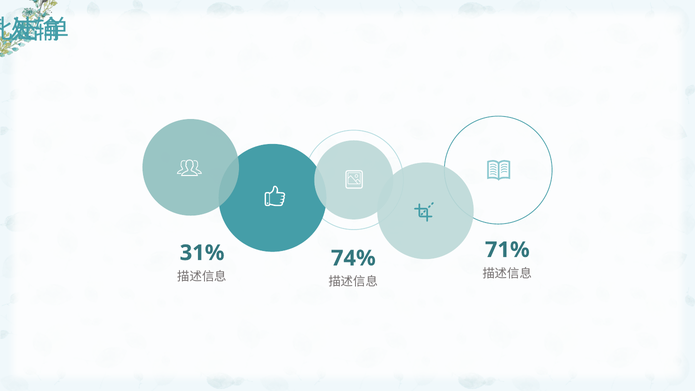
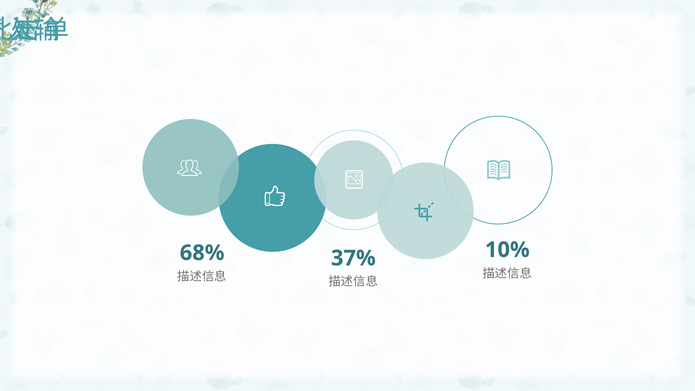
71%: 71% -> 10%
31%: 31% -> 68%
74%: 74% -> 37%
